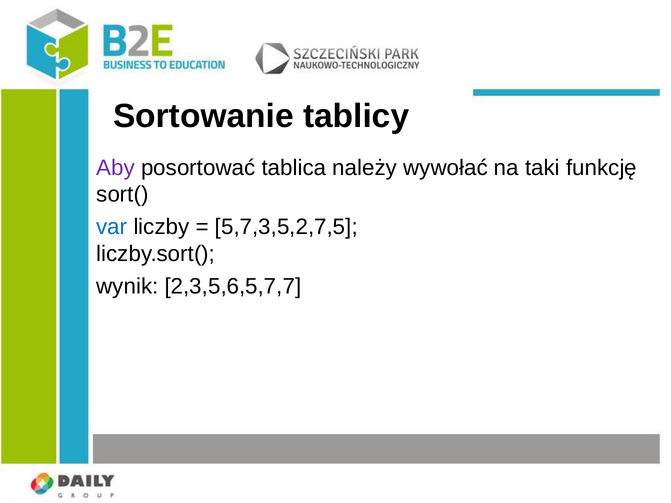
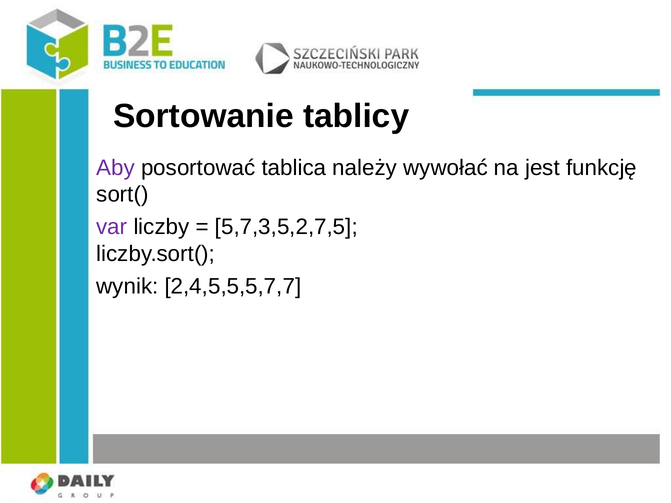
taki: taki -> jest
var colour: blue -> purple
2,3,5,6,5,7,7: 2,3,5,6,5,7,7 -> 2,4,5,5,5,7,7
